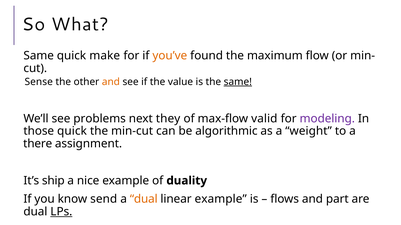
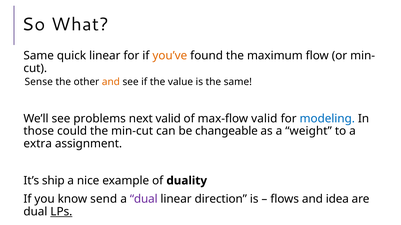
quick make: make -> linear
same at (238, 82) underline: present -> none
next they: they -> valid
modeling colour: purple -> blue
those quick: quick -> could
algorithmic: algorithmic -> changeable
there: there -> extra
dual at (144, 200) colour: orange -> purple
linear example: example -> direction
part: part -> idea
